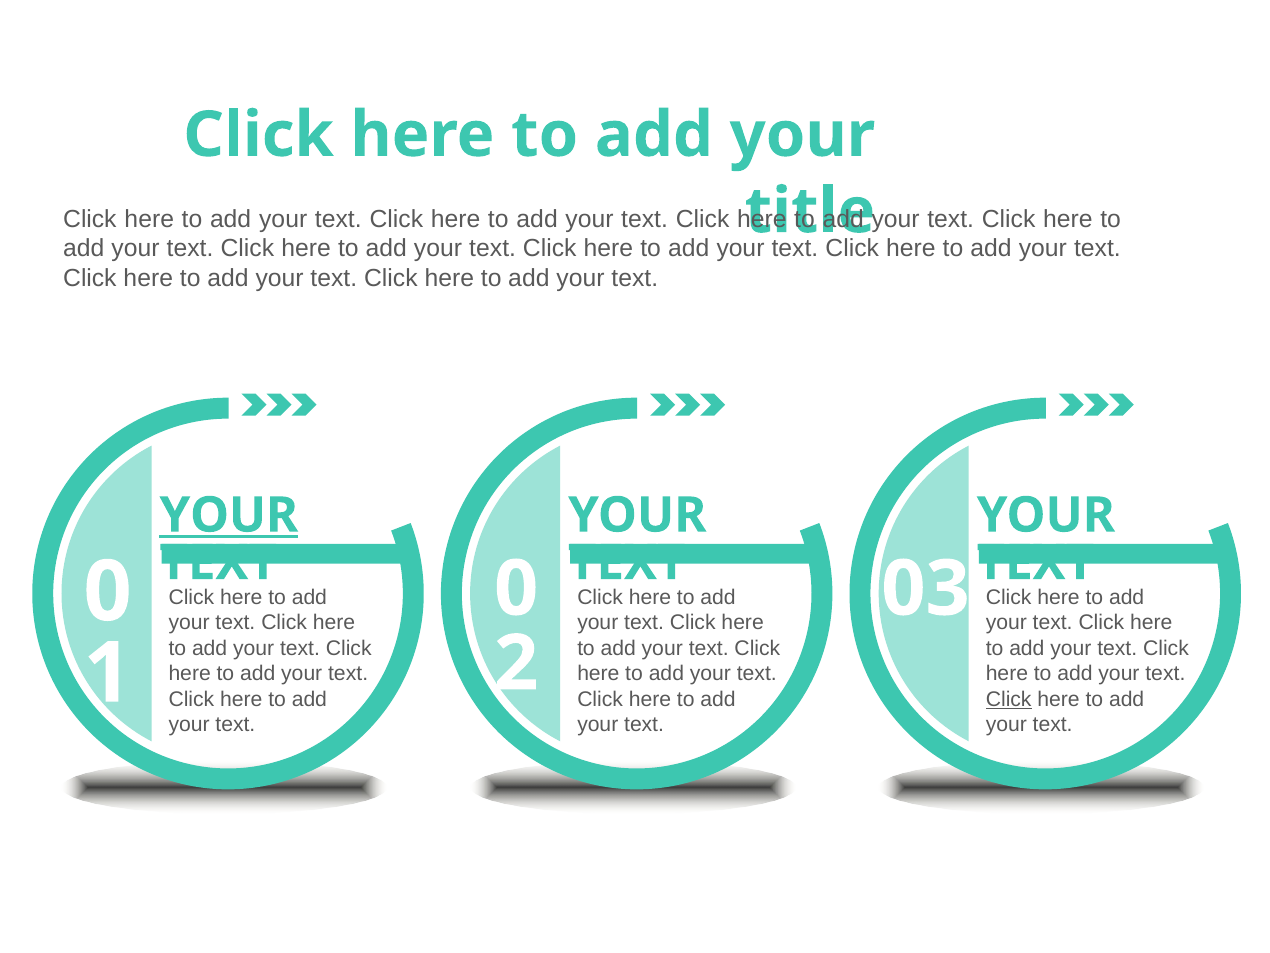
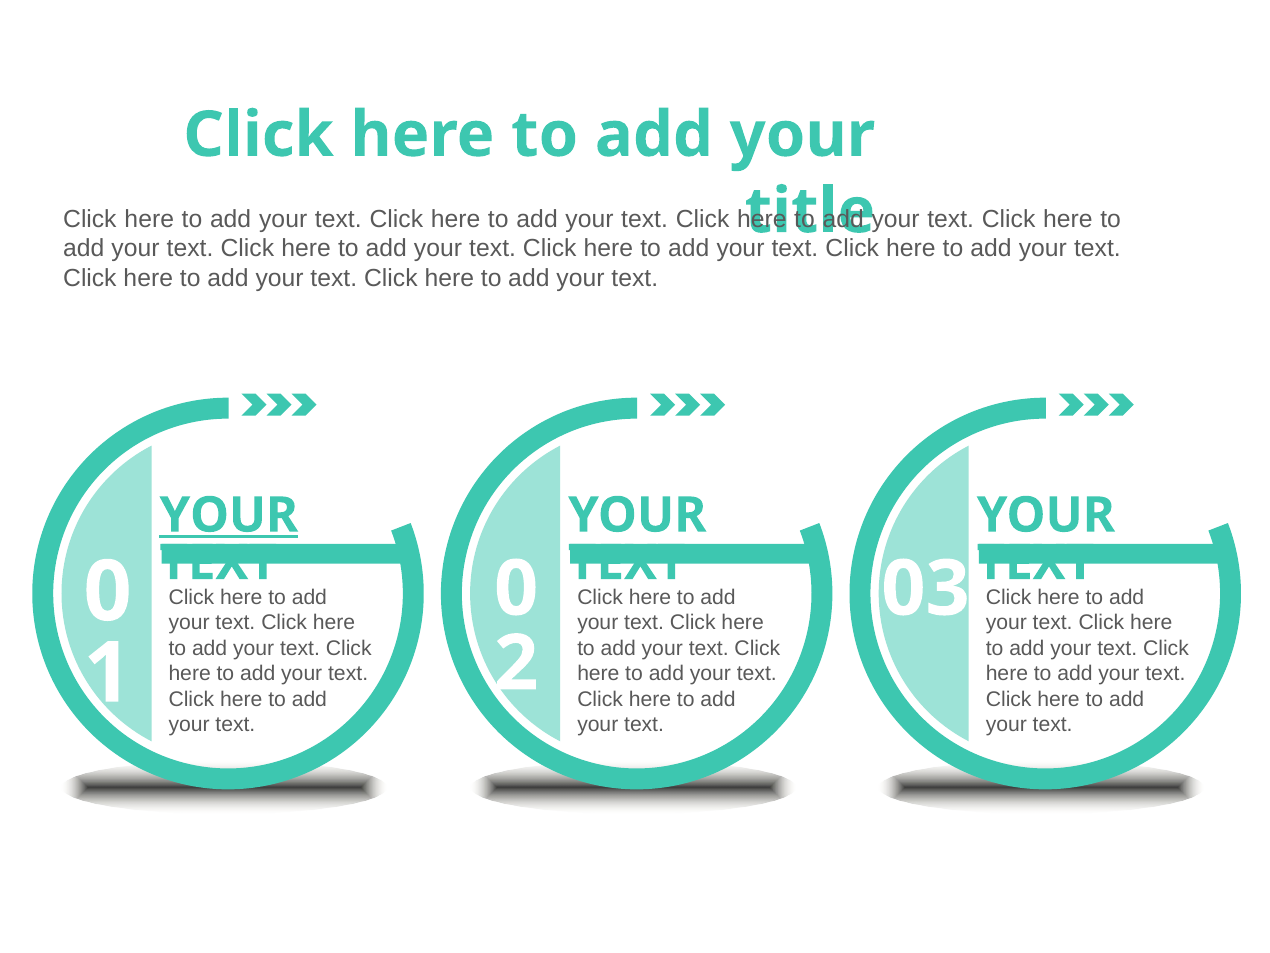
Click at (1009, 699) underline: present -> none
